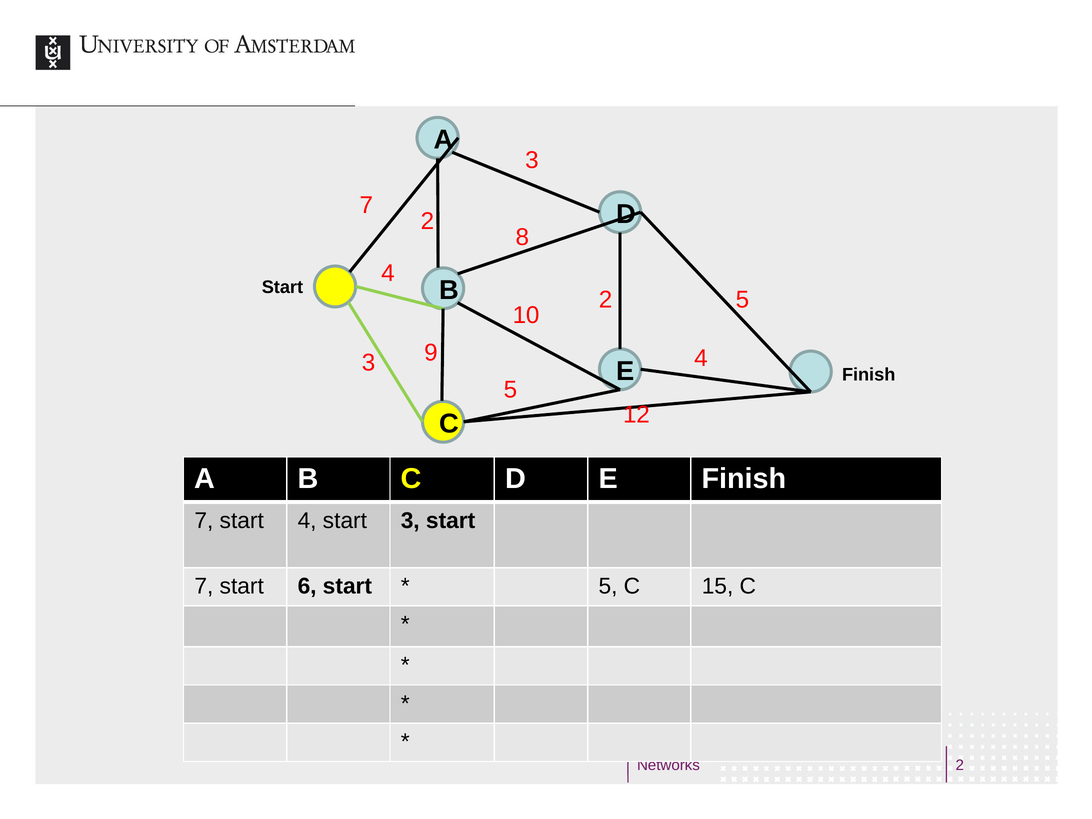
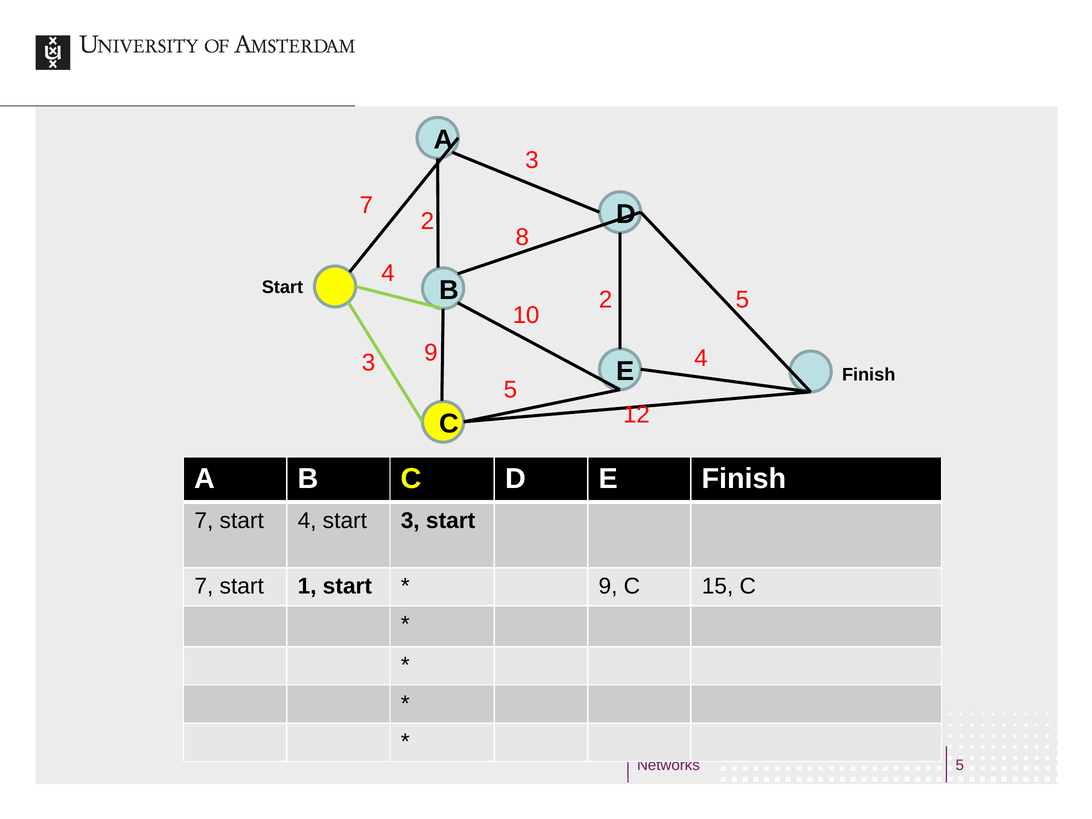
6: 6 -> 1
5 at (608, 586): 5 -> 9
2 at (960, 765): 2 -> 5
